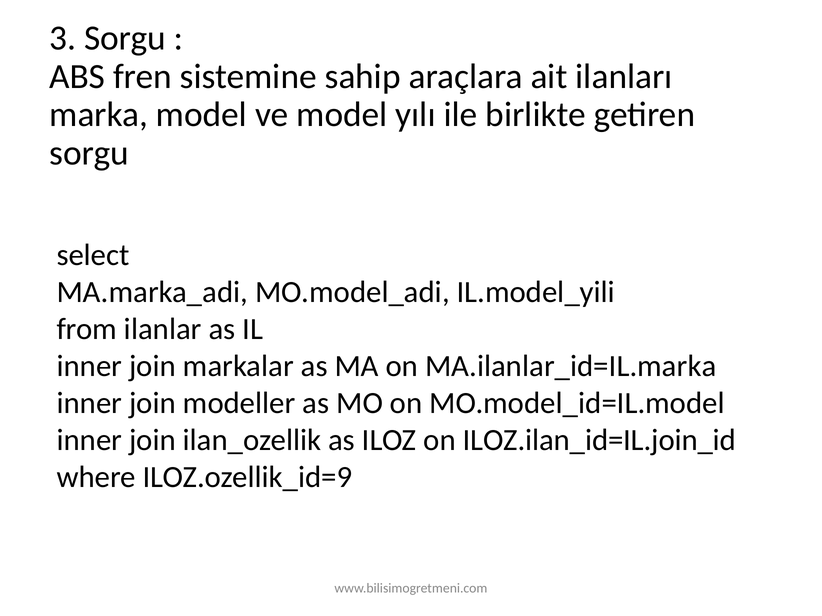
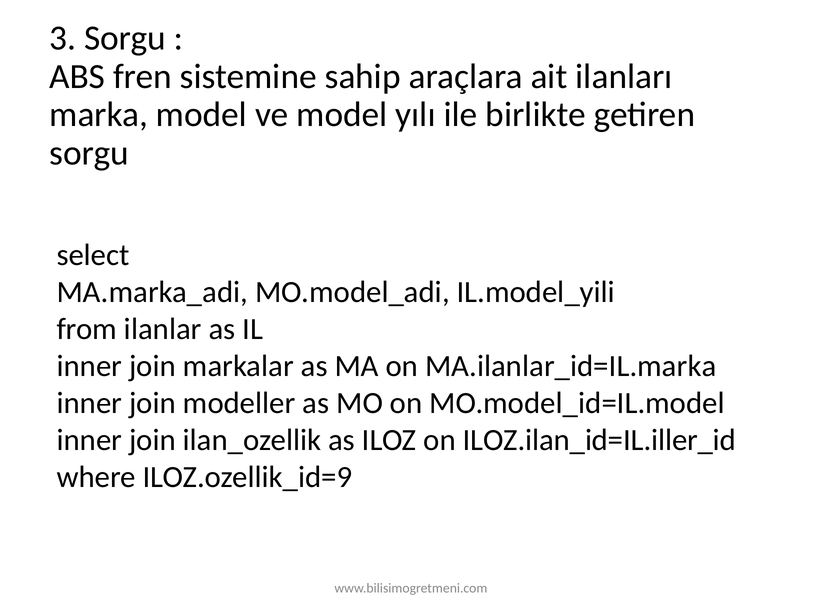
ILOZ.ilan_id=IL.join_id: ILOZ.ilan_id=IL.join_id -> ILOZ.ilan_id=IL.iller_id
